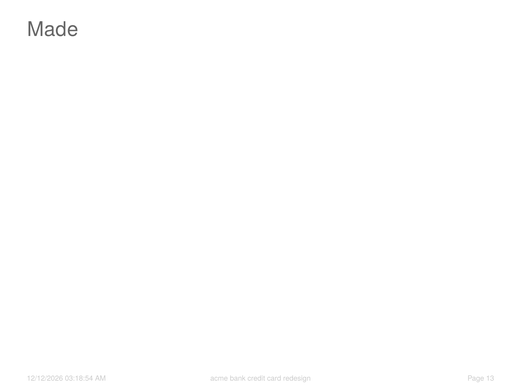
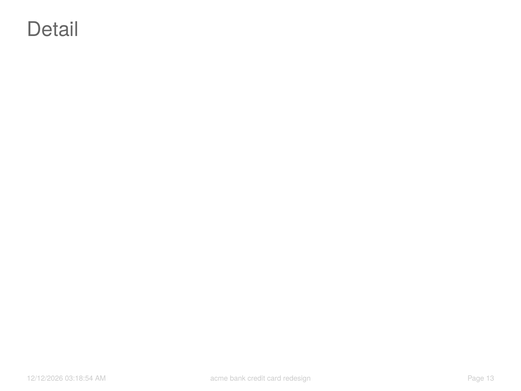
Made: Made -> Detail
